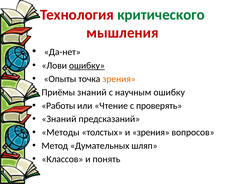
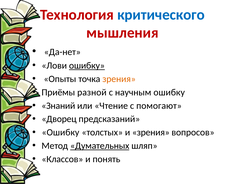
критического colour: green -> blue
Приёмы знаний: знаний -> разной
Работы: Работы -> Знаний
проверять: проверять -> помогают
Знаний at (59, 119): Знаний -> Дворец
Методы at (61, 132): Методы -> Ошибку
Думательных underline: none -> present
